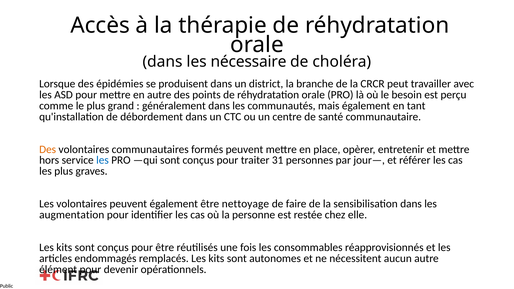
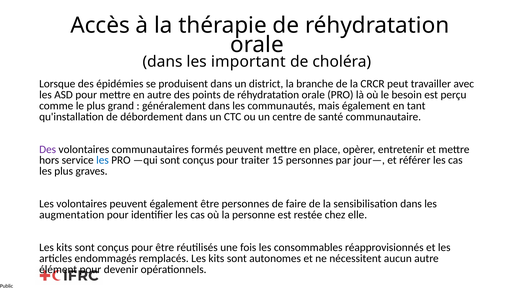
nécessaire: nécessaire -> important
Des at (48, 149) colour: orange -> purple
31: 31 -> 15
être nettoyage: nettoyage -> personnes
